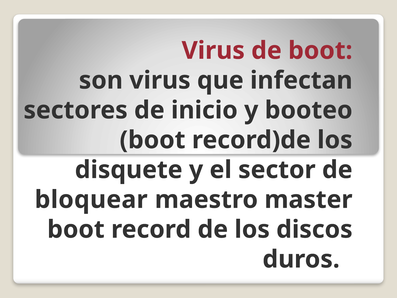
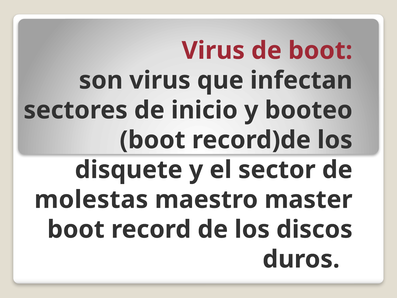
bloquear: bloquear -> molestas
